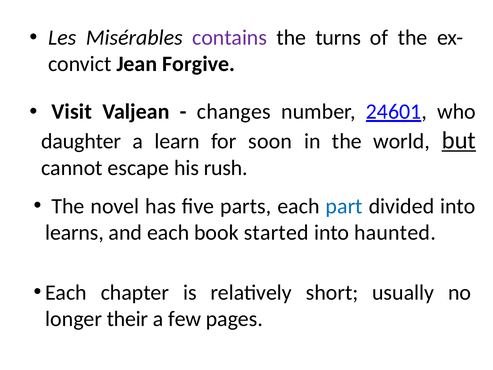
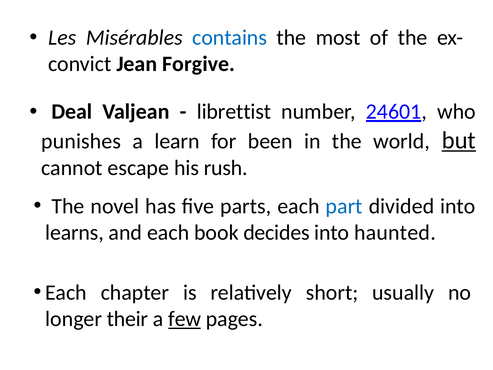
contains colour: purple -> blue
turns: turns -> most
Visit: Visit -> Deal
changes: changes -> librettist
daughter: daughter -> punishes
soon: soon -> been
started: started -> decides
few underline: none -> present
